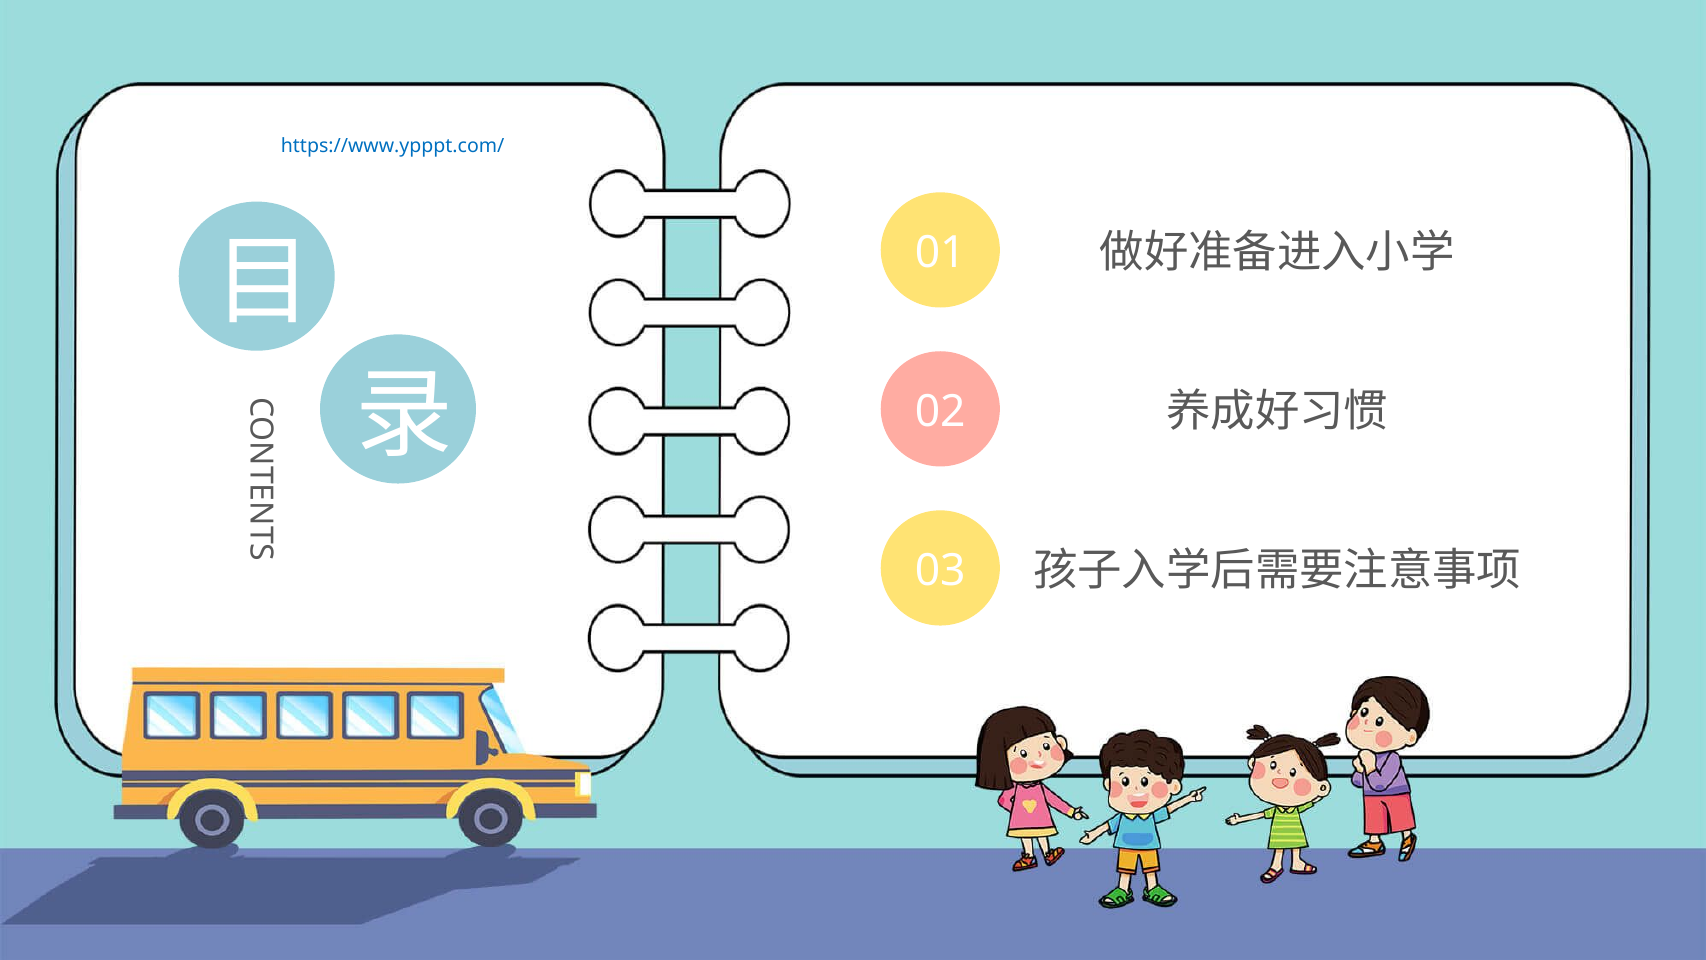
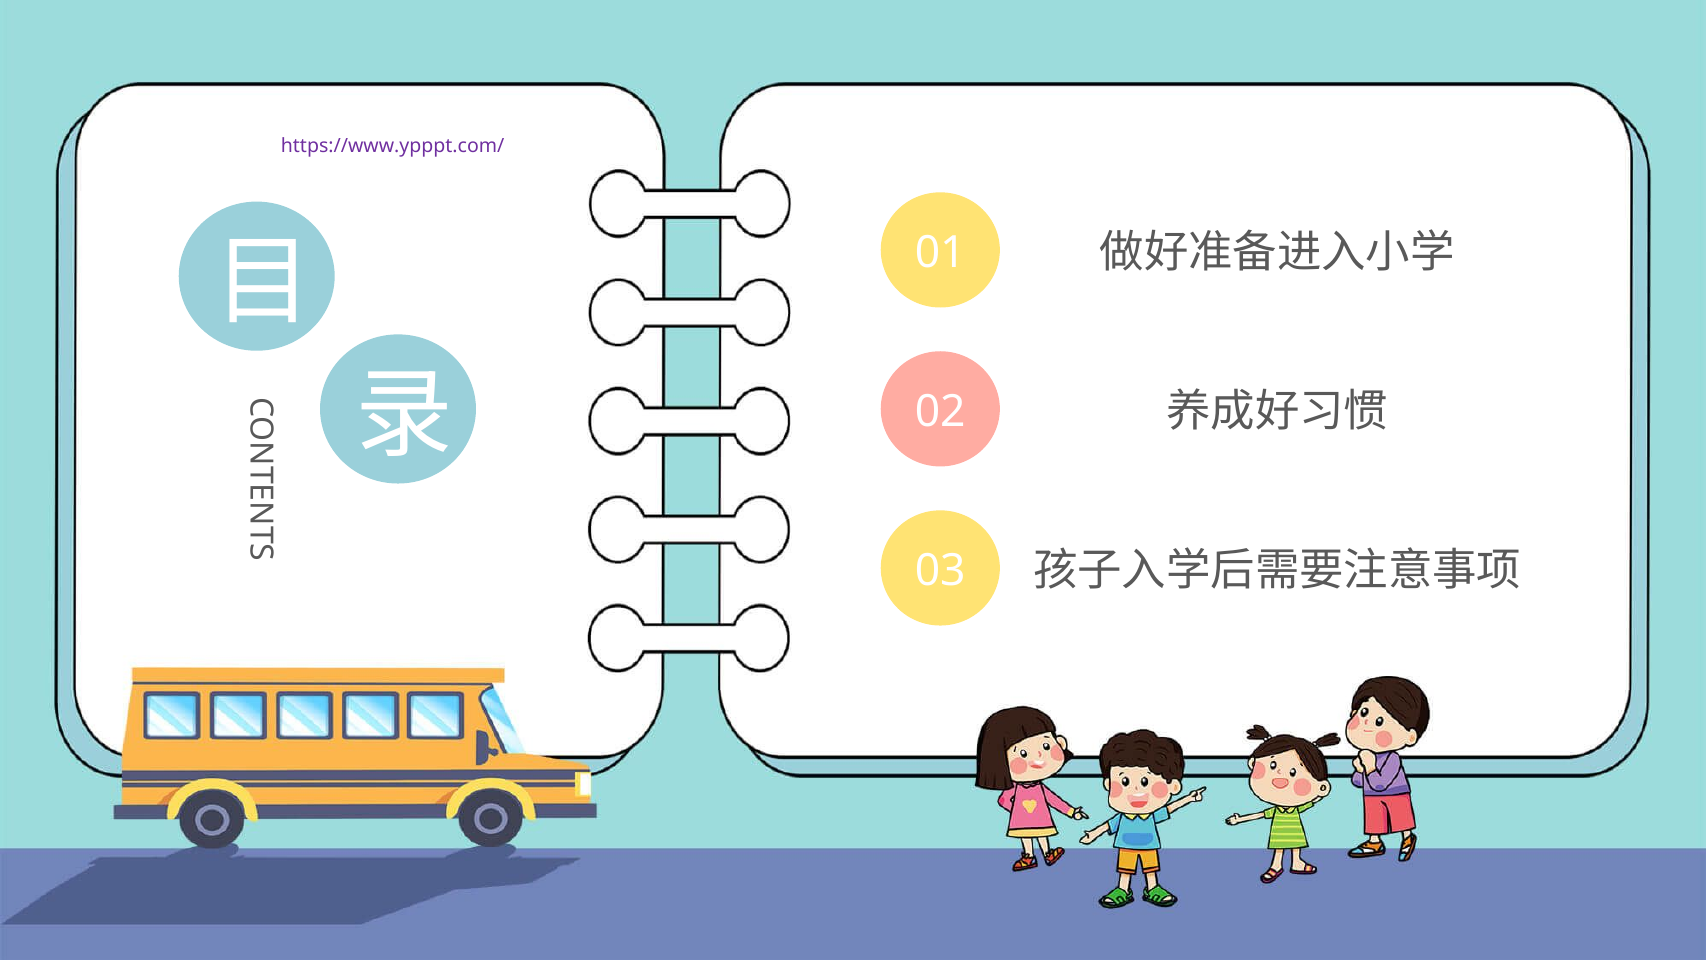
https://www.ypppt.com/ colour: blue -> purple
